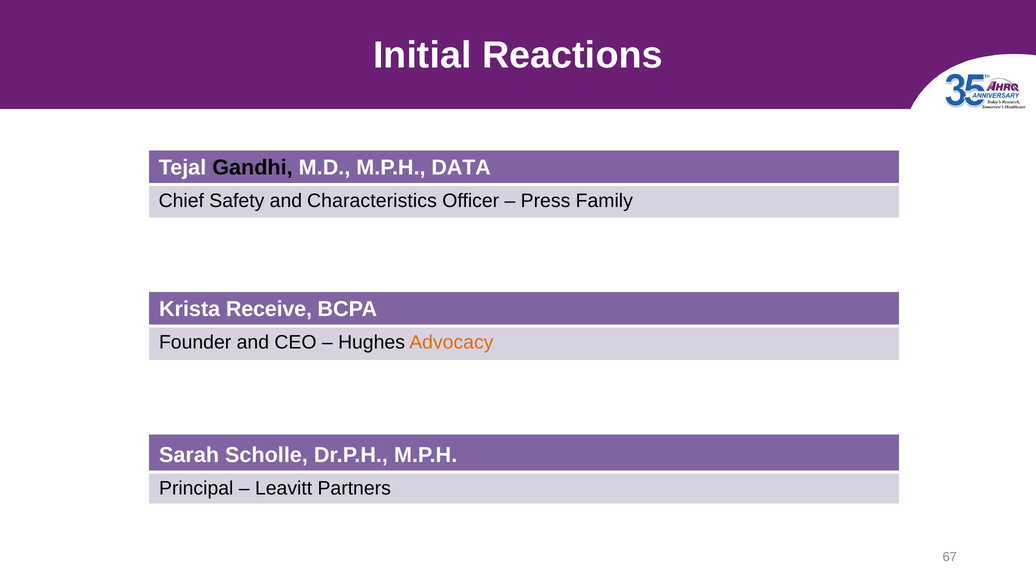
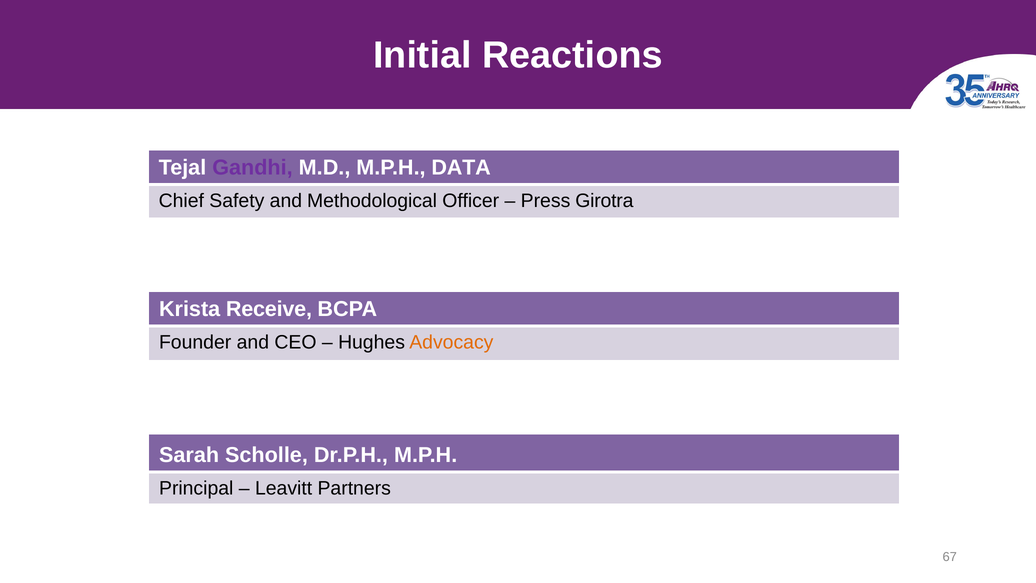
Gandhi colour: black -> purple
Characteristics: Characteristics -> Methodological
Family: Family -> Girotra
